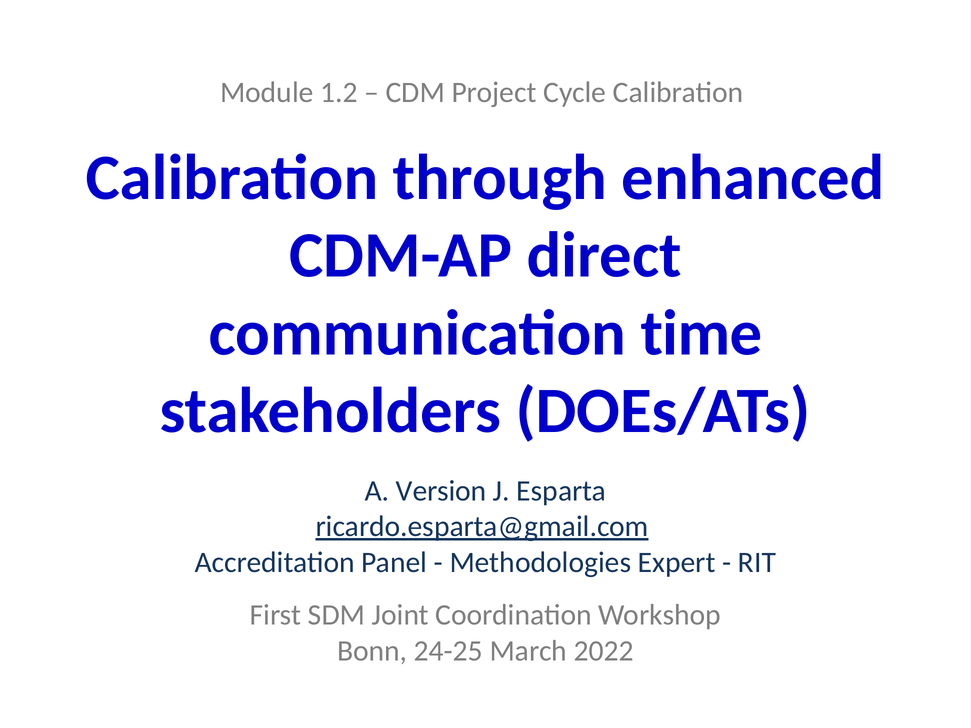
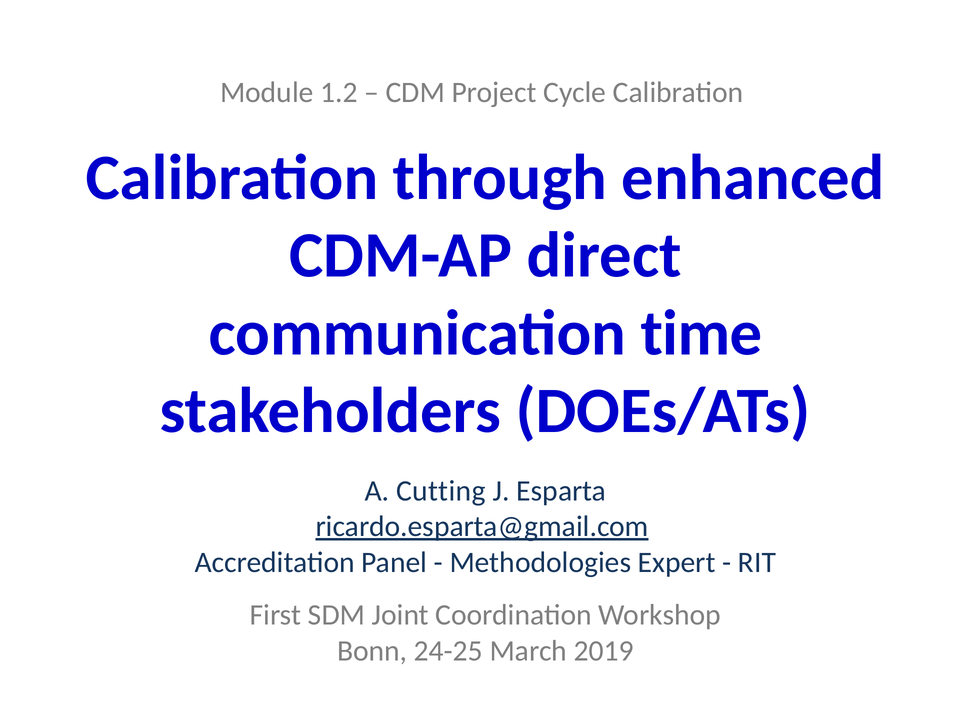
Version: Version -> Cutting
2022: 2022 -> 2019
